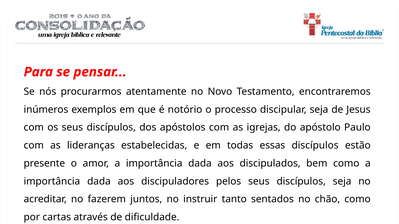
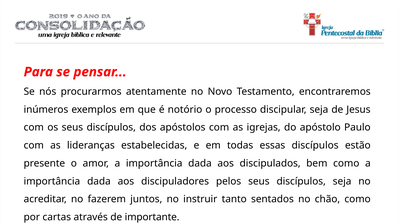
dificuldade: dificuldade -> importante
